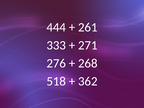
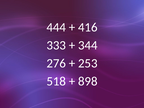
261: 261 -> 416
271: 271 -> 344
268: 268 -> 253
362: 362 -> 898
